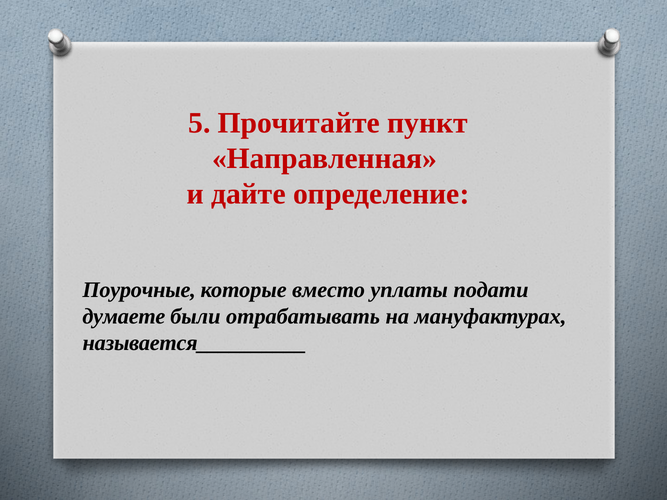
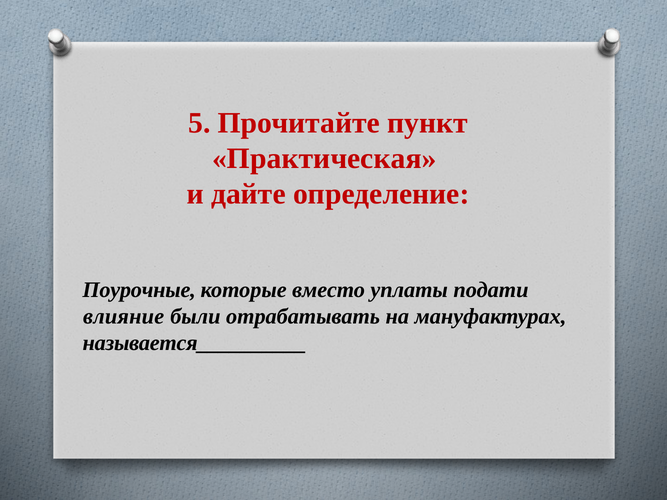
Направленная: Направленная -> Практическая
думаете: думаете -> влияние
